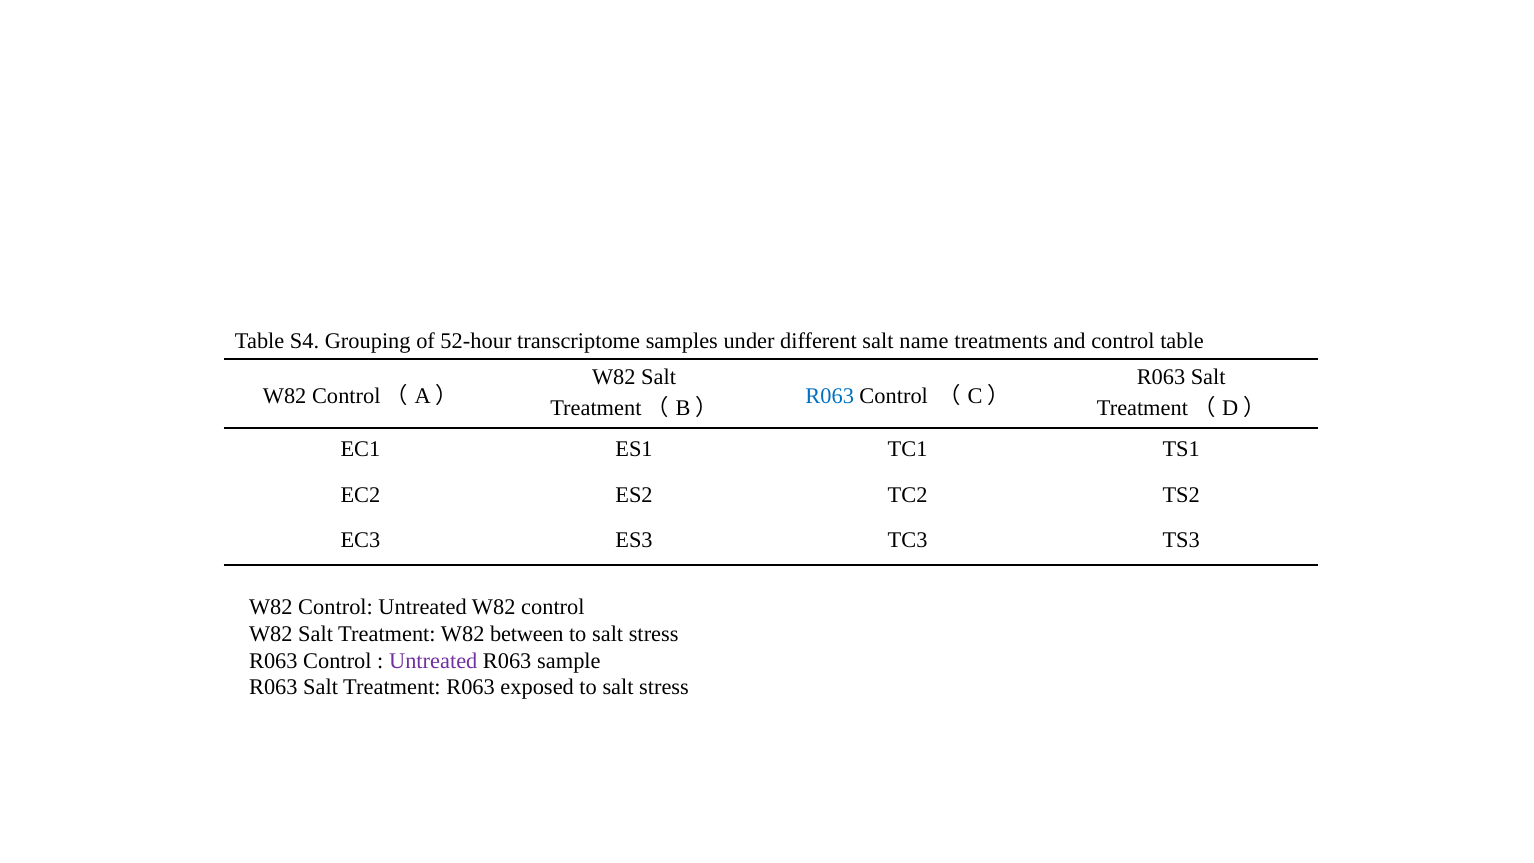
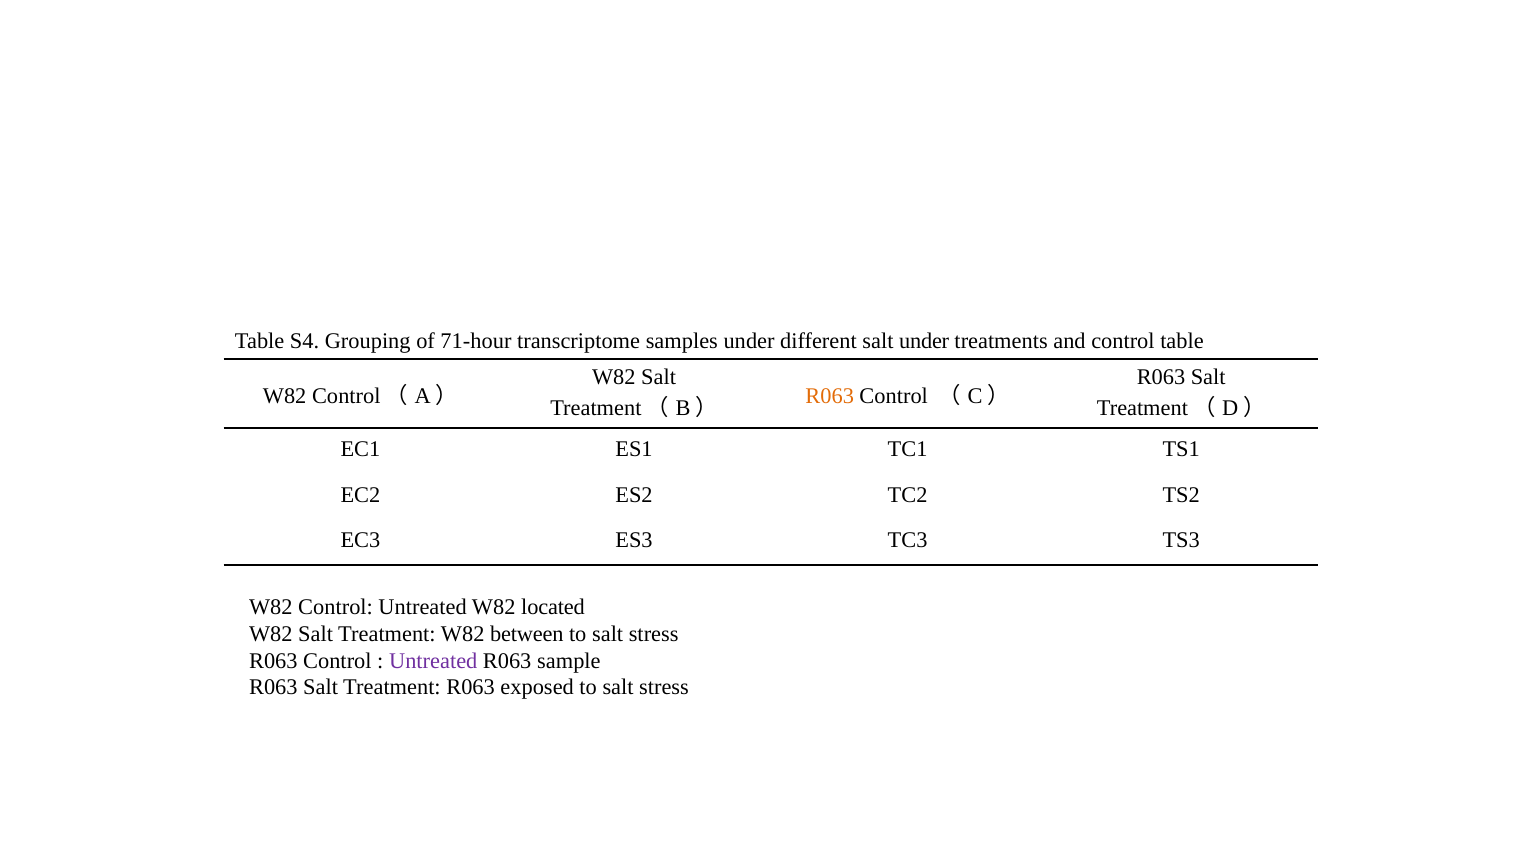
52-hour: 52-hour -> 71-hour
salt name: name -> under
R063 at (830, 396) colour: blue -> orange
Untreated W82 control: control -> located
